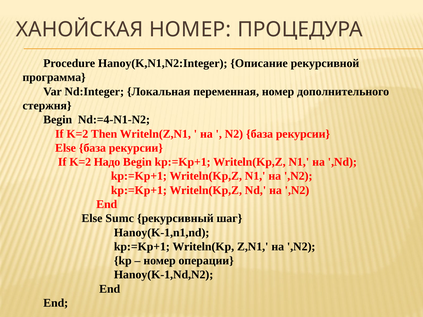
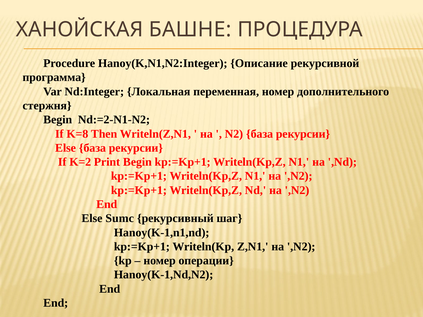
ХАНОЙСКАЯ НОМЕР: НОМЕР -> БАШНЕ
Nd:=4-N1-N2: Nd:=4-N1-N2 -> Nd:=2-N1-N2
K=2 at (77, 134): K=2 -> K=8
Надо: Надо -> Print
